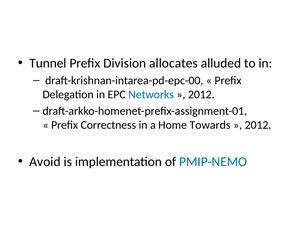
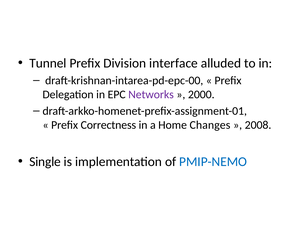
allocates: allocates -> interface
Networks colour: blue -> purple
2012 at (201, 94): 2012 -> 2000
Towards: Towards -> Changes
2012 at (258, 125): 2012 -> 2008
Avoid: Avoid -> Single
